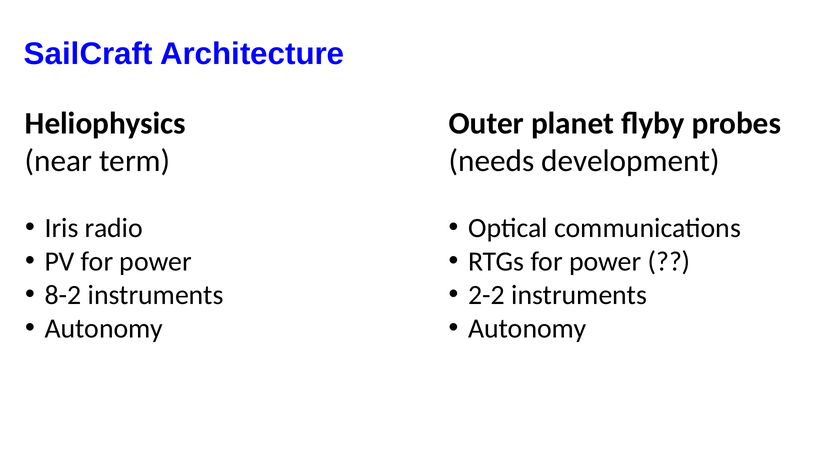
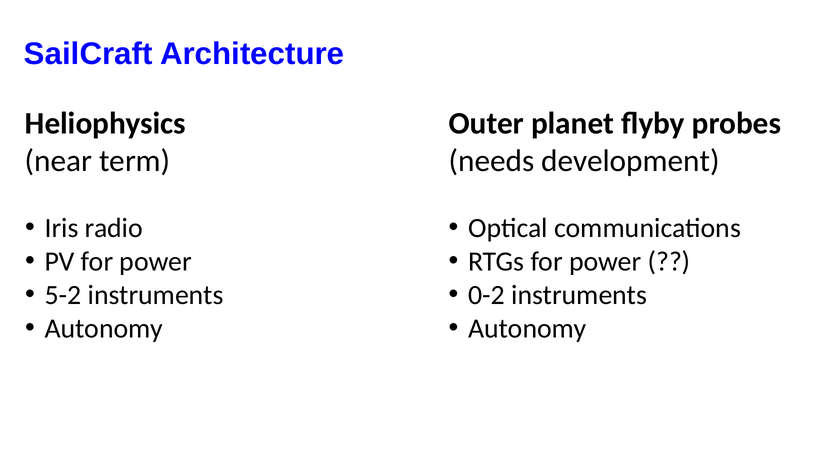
8-2: 8-2 -> 5-2
2-2: 2-2 -> 0-2
